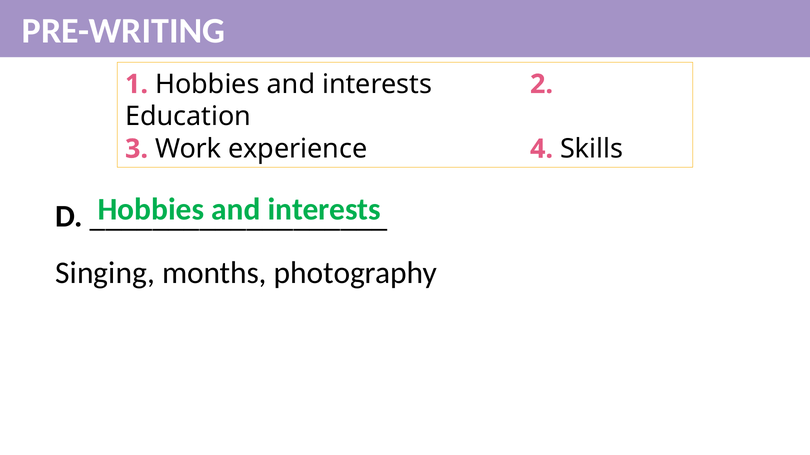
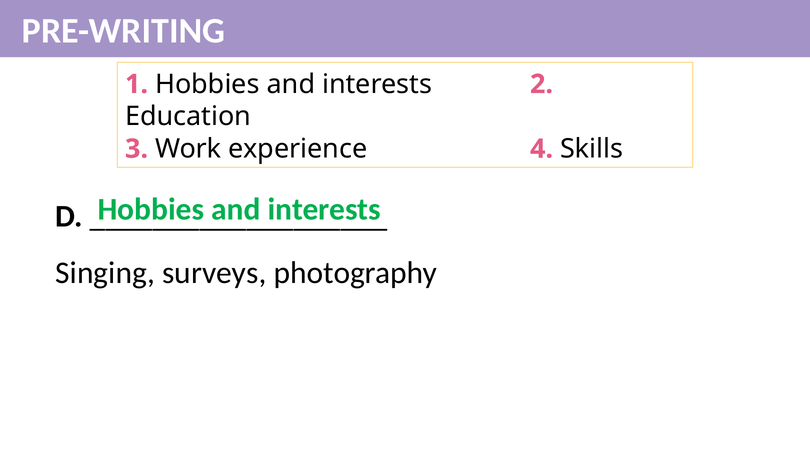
months: months -> surveys
